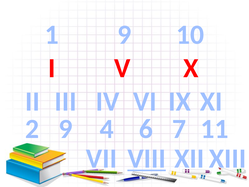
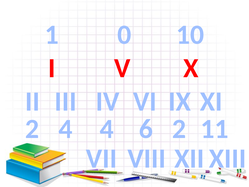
1 9: 9 -> 0
2 9: 9 -> 4
6 7: 7 -> 2
VIII underline: present -> none
